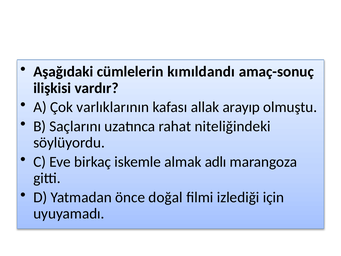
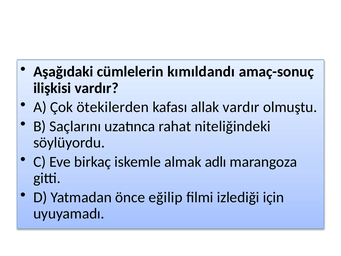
varlıklarının: varlıklarının -> ötekilerden
allak arayıp: arayıp -> vardır
doğal: doğal -> eğilip
